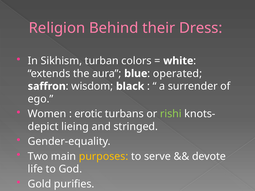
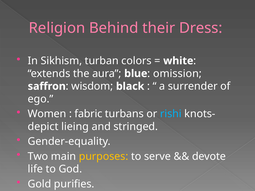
operated: operated -> omission
erotic: erotic -> fabric
rishi colour: light green -> light blue
